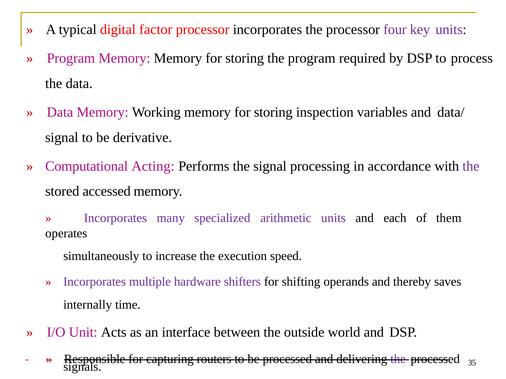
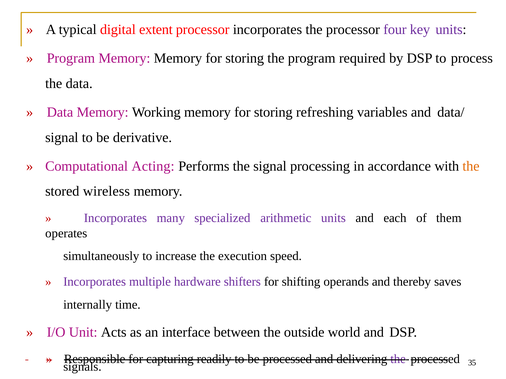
factor: factor -> extent
inspection: inspection -> refreshing
the at (471, 166) colour: purple -> orange
accessed: accessed -> wireless
routers: routers -> readily
